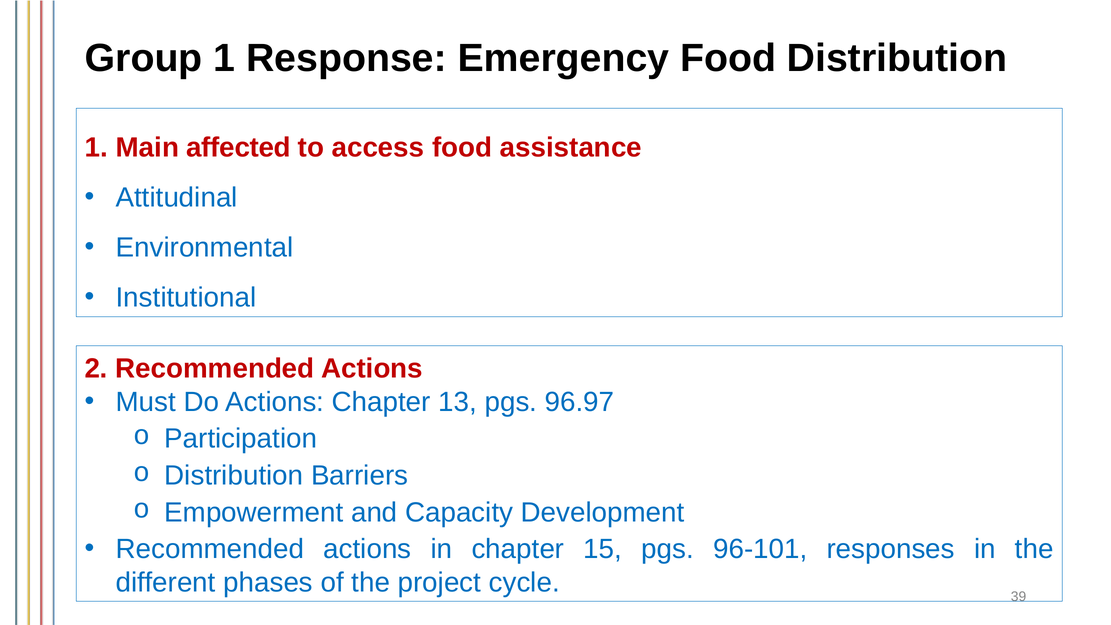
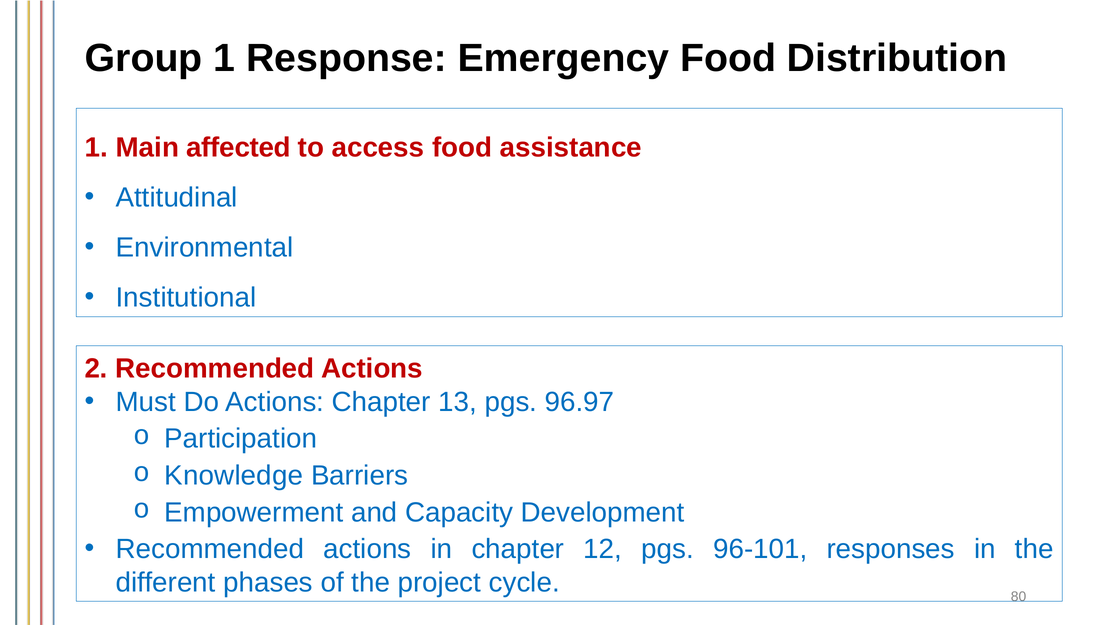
Distribution at (234, 476): Distribution -> Knowledge
15: 15 -> 12
39: 39 -> 80
